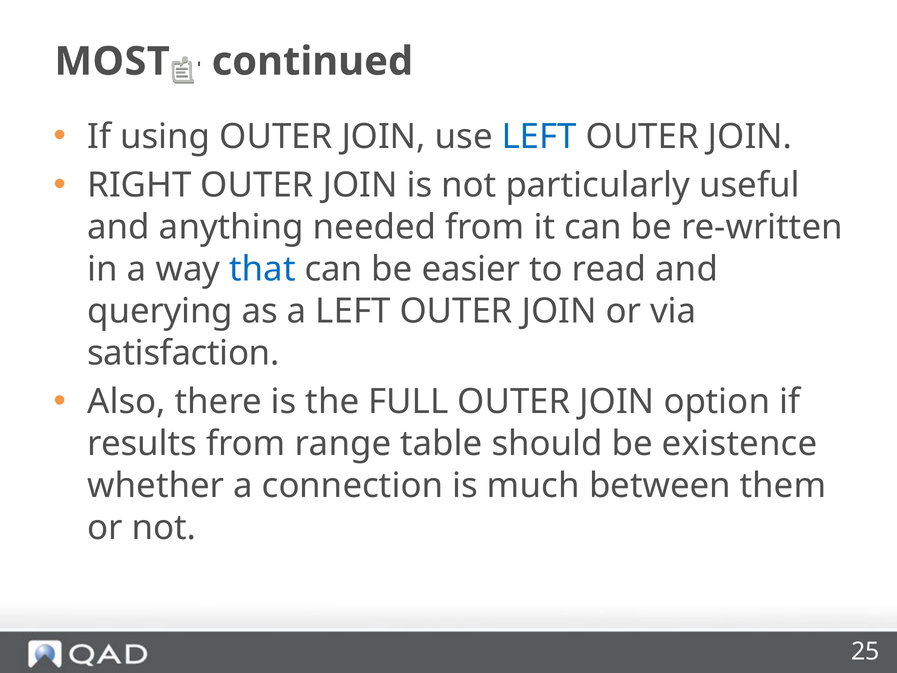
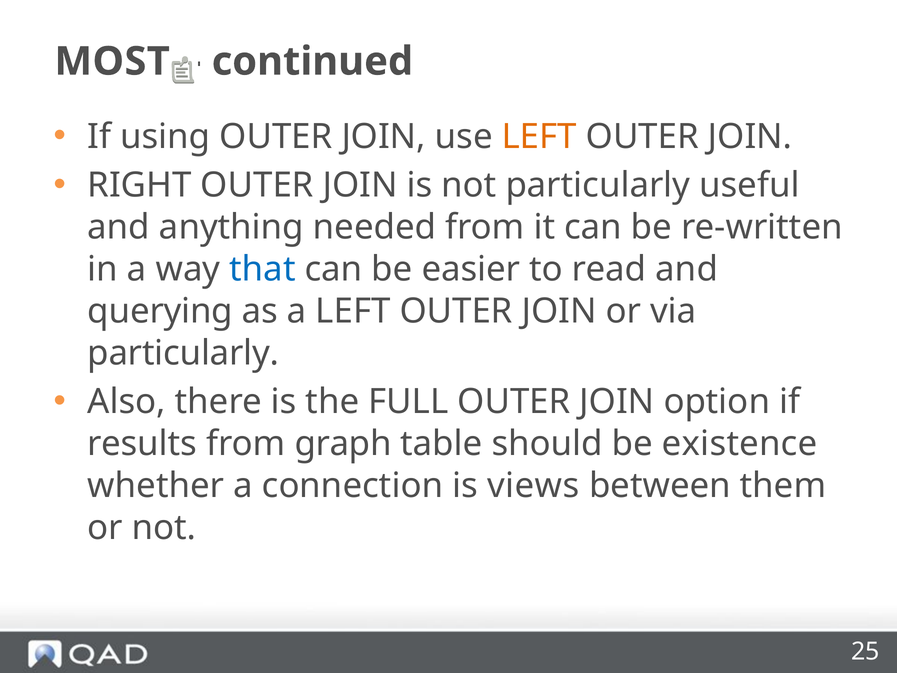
LEFT at (539, 136) colour: blue -> orange
satisfaction at (183, 353): satisfaction -> particularly
range: range -> graph
much: much -> views
